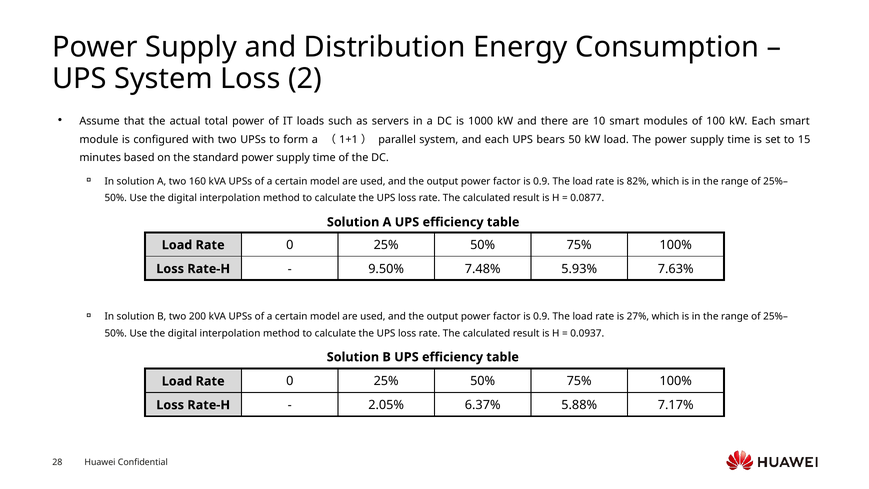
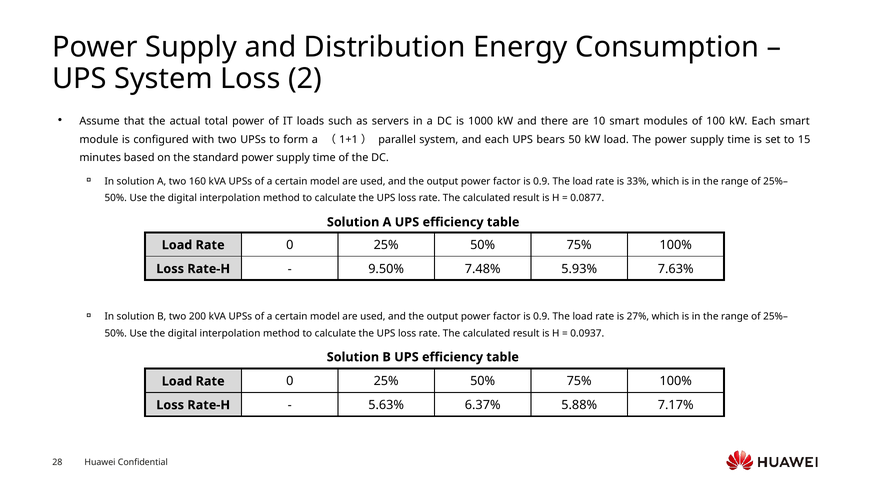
82%: 82% -> 33%
2.05%: 2.05% -> 5.63%
